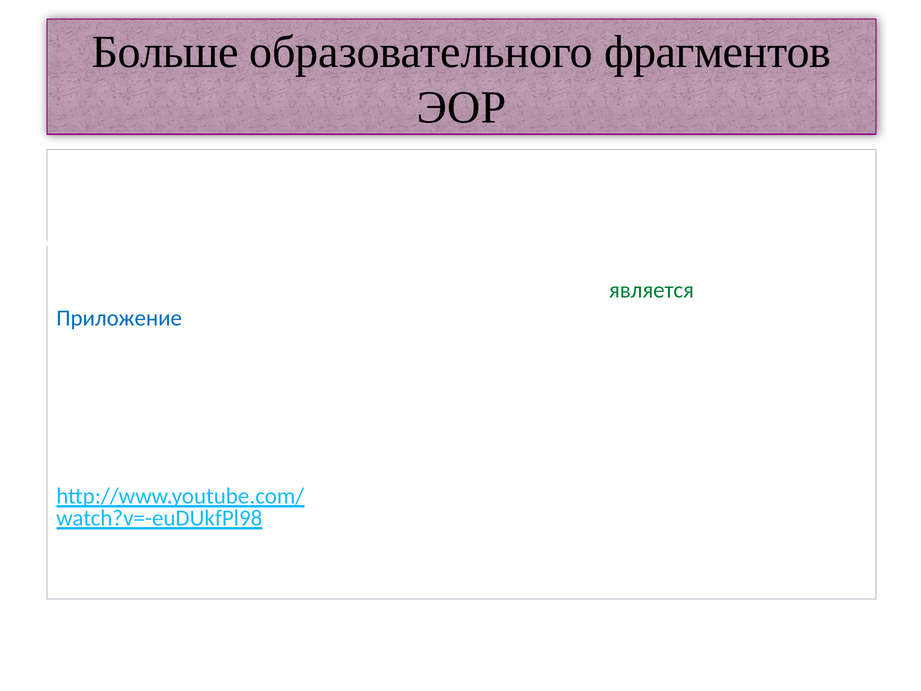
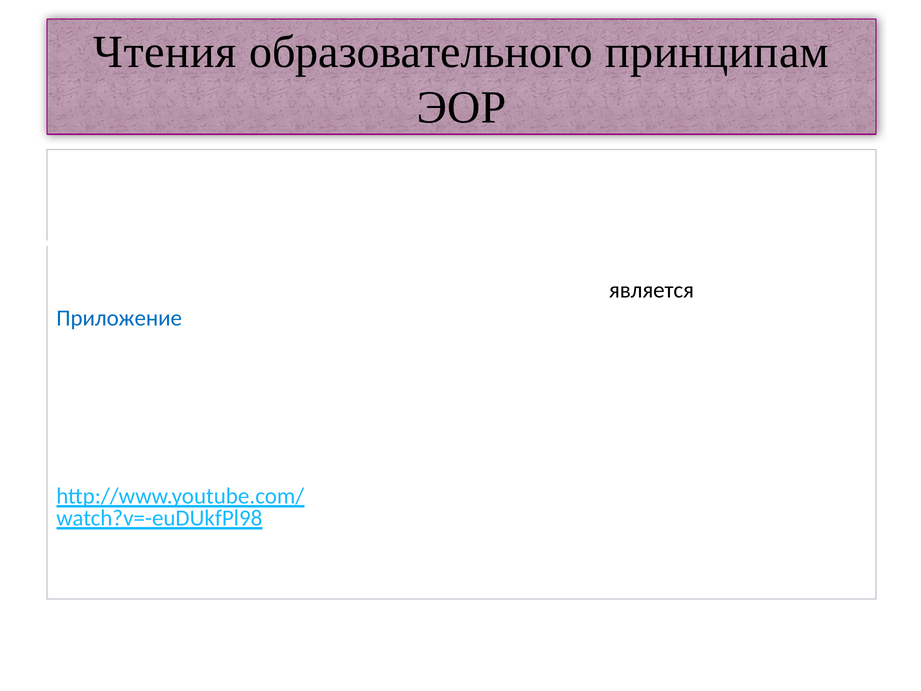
Больше: Больше -> Чтения
фрагментов: фрагментов -> принципам
является at (651, 290) colour: green -> black
